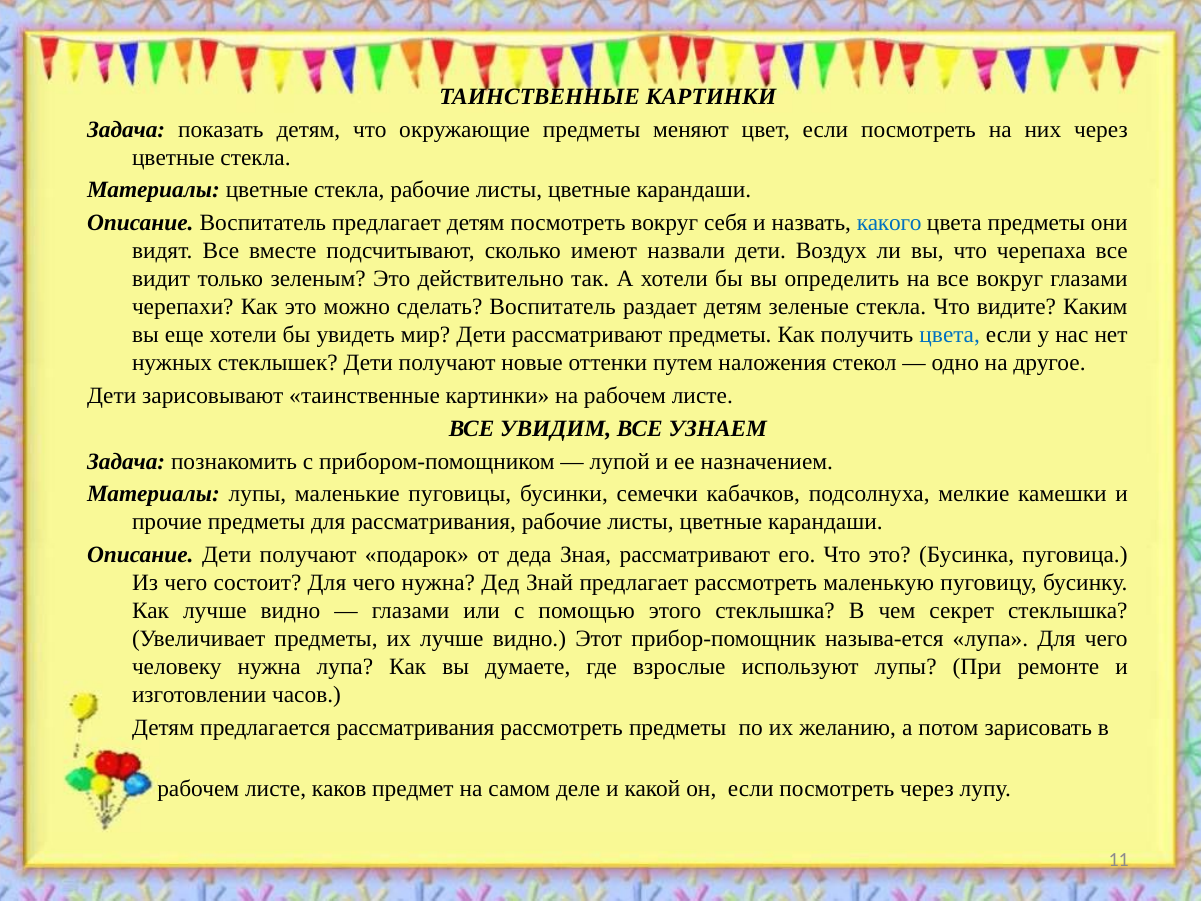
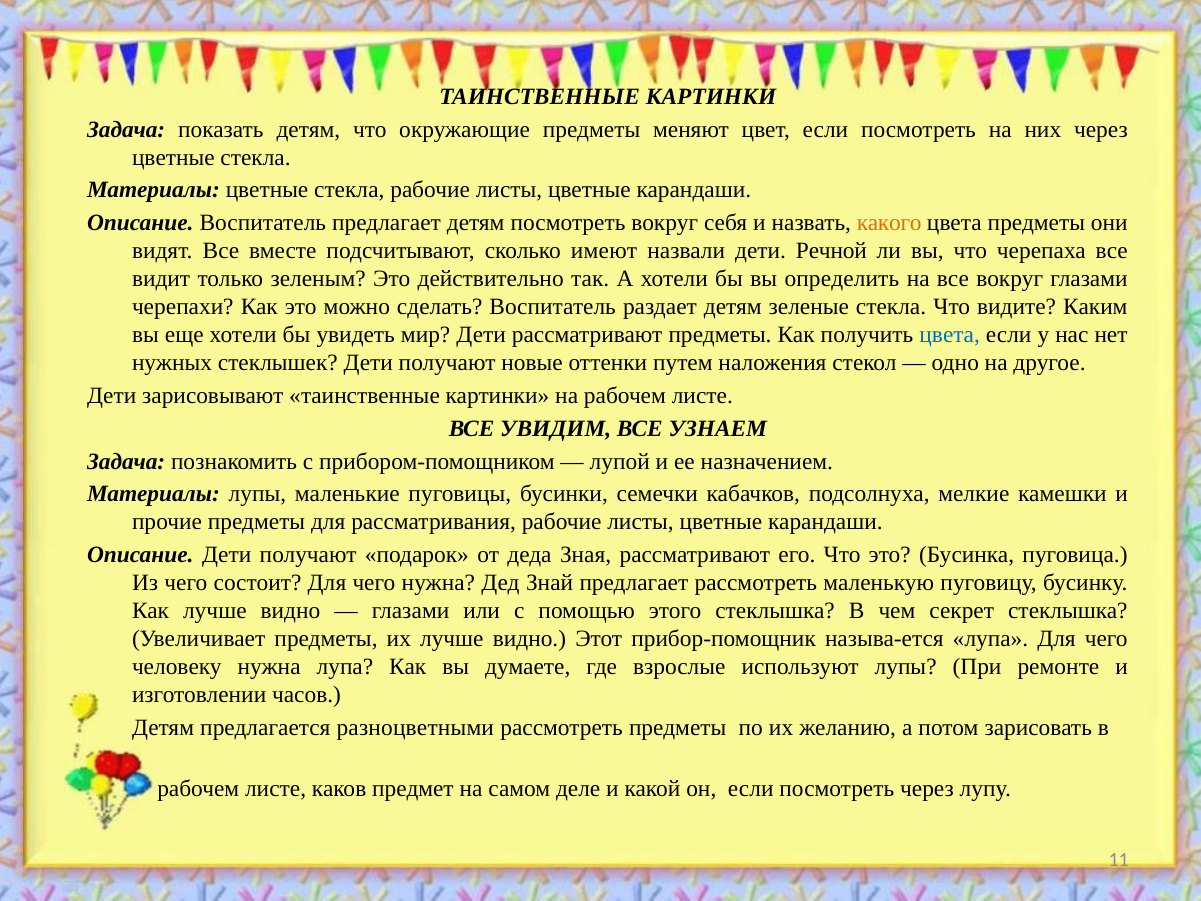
какого colour: blue -> orange
Воздух: Воздух -> Речной
предлагается рассматривания: рассматривания -> разноцветными
